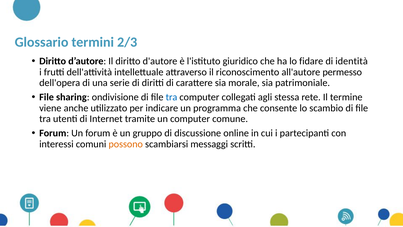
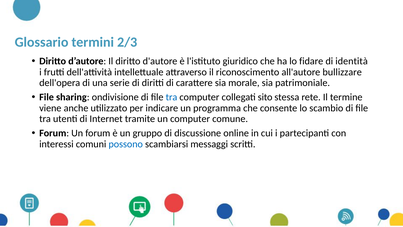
permesso: permesso -> bullizzare
agli: agli -> sito
possono colour: orange -> blue
